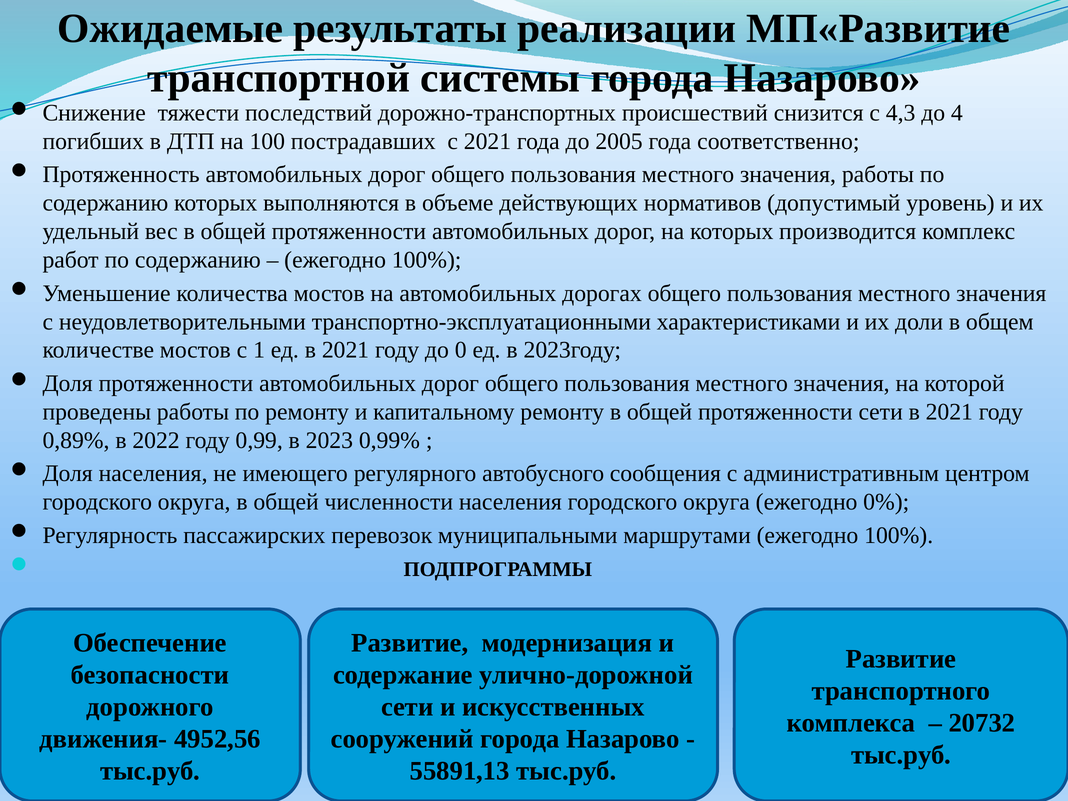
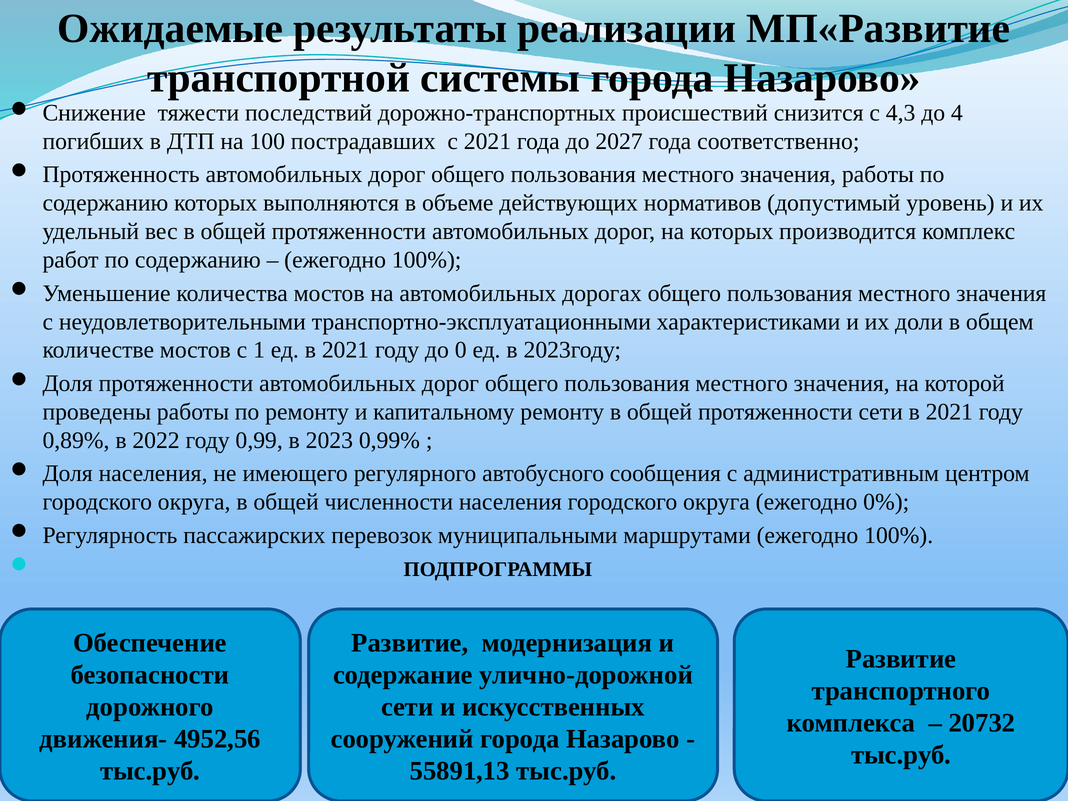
2005: 2005 -> 2027
